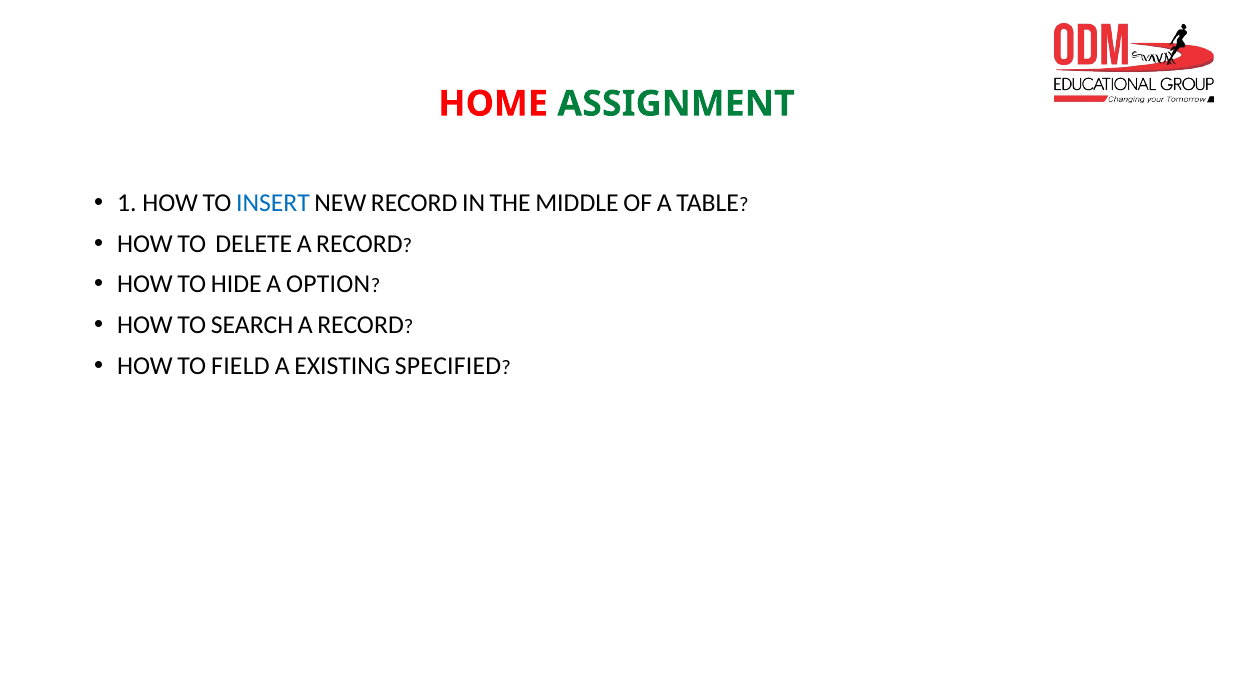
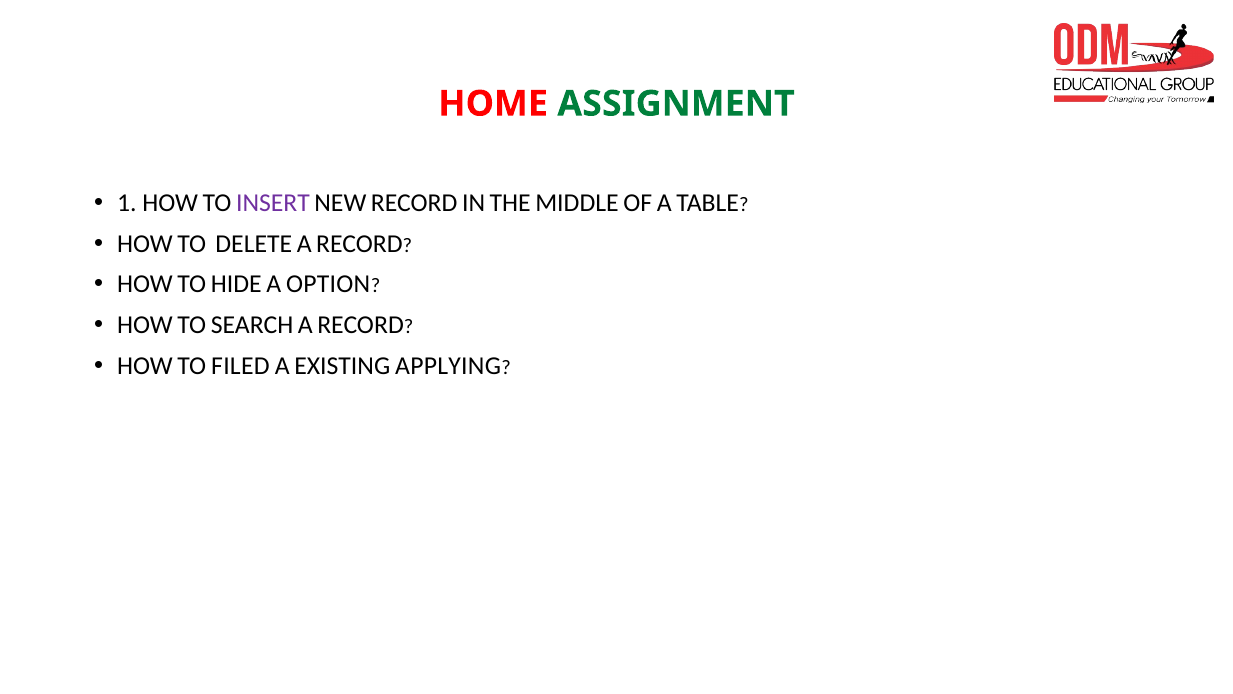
INSERT colour: blue -> purple
FIELD: FIELD -> FILED
SPECIFIED: SPECIFIED -> APPLYING
